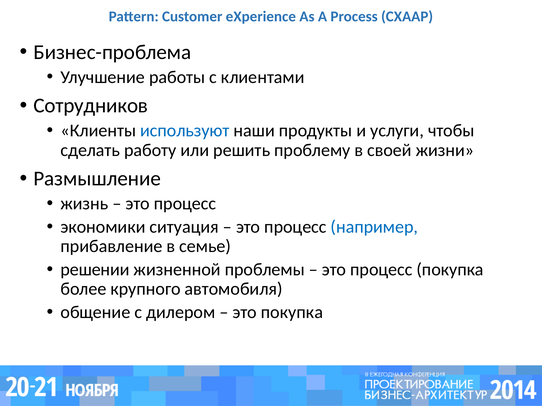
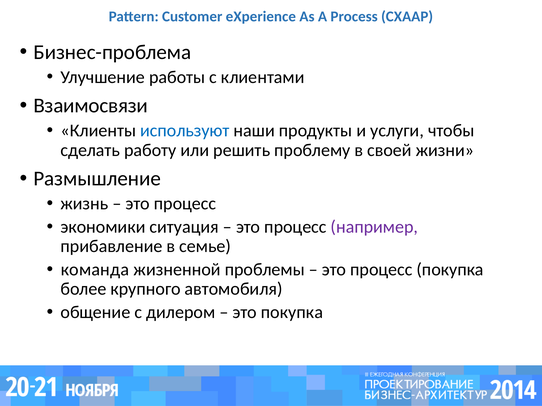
Сотрудников: Сотрудников -> Взаимосвязи
например colour: blue -> purple
решении: решении -> команда
